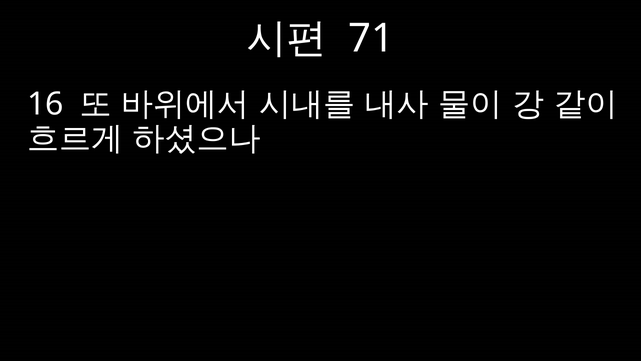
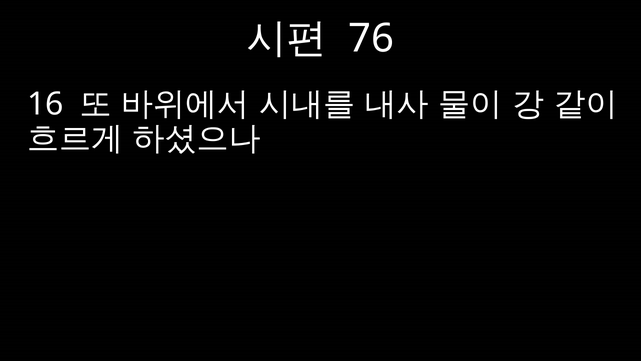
71: 71 -> 76
